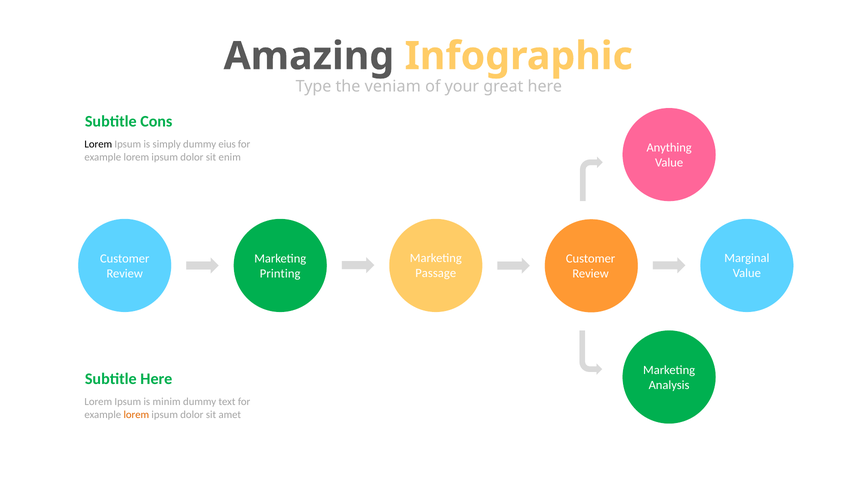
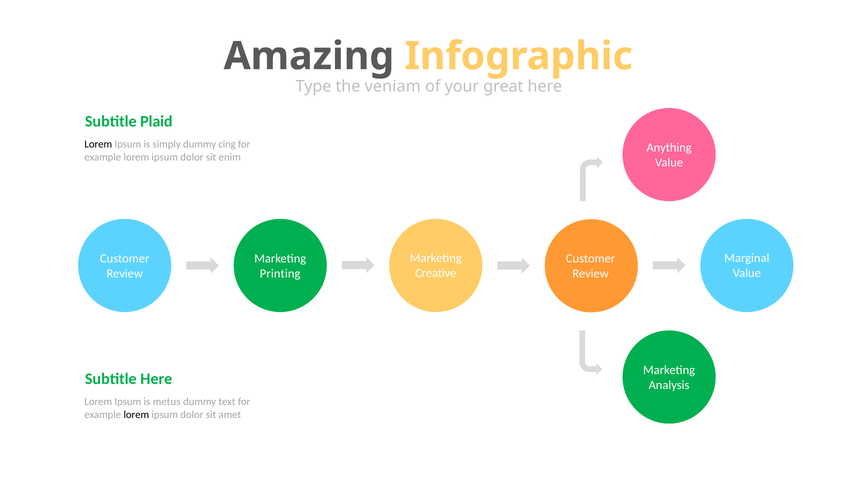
Cons: Cons -> Plaid
eius: eius -> cing
Passage: Passage -> Creative
minim: minim -> metus
lorem at (136, 414) colour: orange -> black
